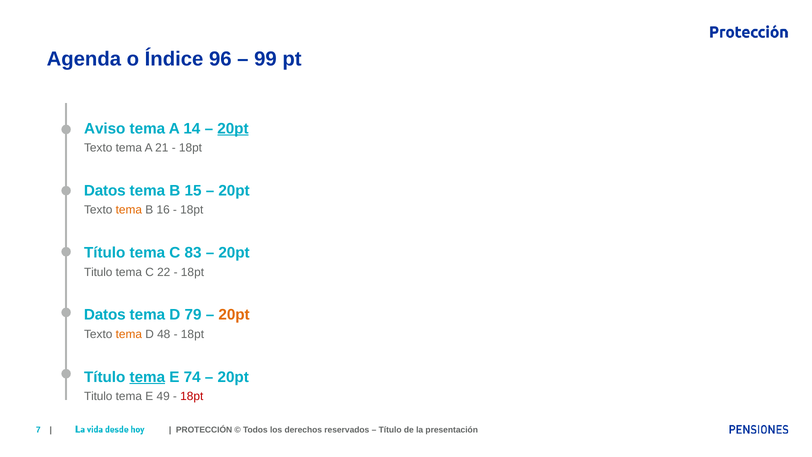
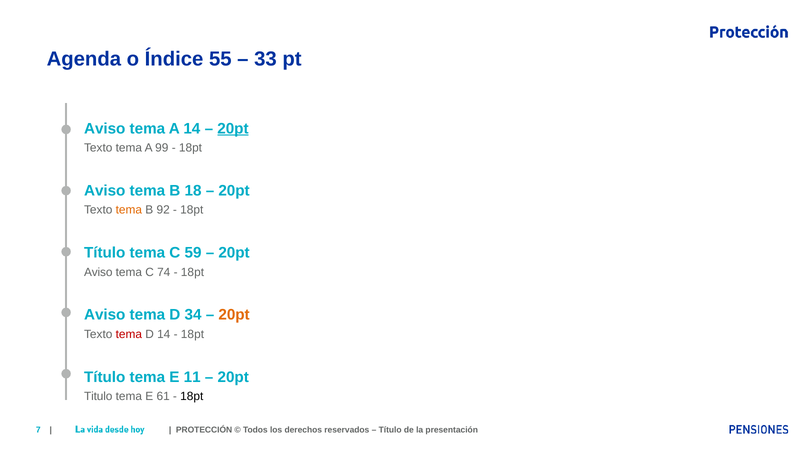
96: 96 -> 55
99: 99 -> 33
21: 21 -> 99
Datos at (105, 191): Datos -> Aviso
15: 15 -> 18
16: 16 -> 92
83: 83 -> 59
Titulo at (98, 272): Titulo -> Aviso
22: 22 -> 74
Datos at (105, 315): Datos -> Aviso
79: 79 -> 34
tema at (129, 334) colour: orange -> red
D 48: 48 -> 14
tema at (147, 377) underline: present -> none
74: 74 -> 11
49: 49 -> 61
18pt at (192, 396) colour: red -> black
